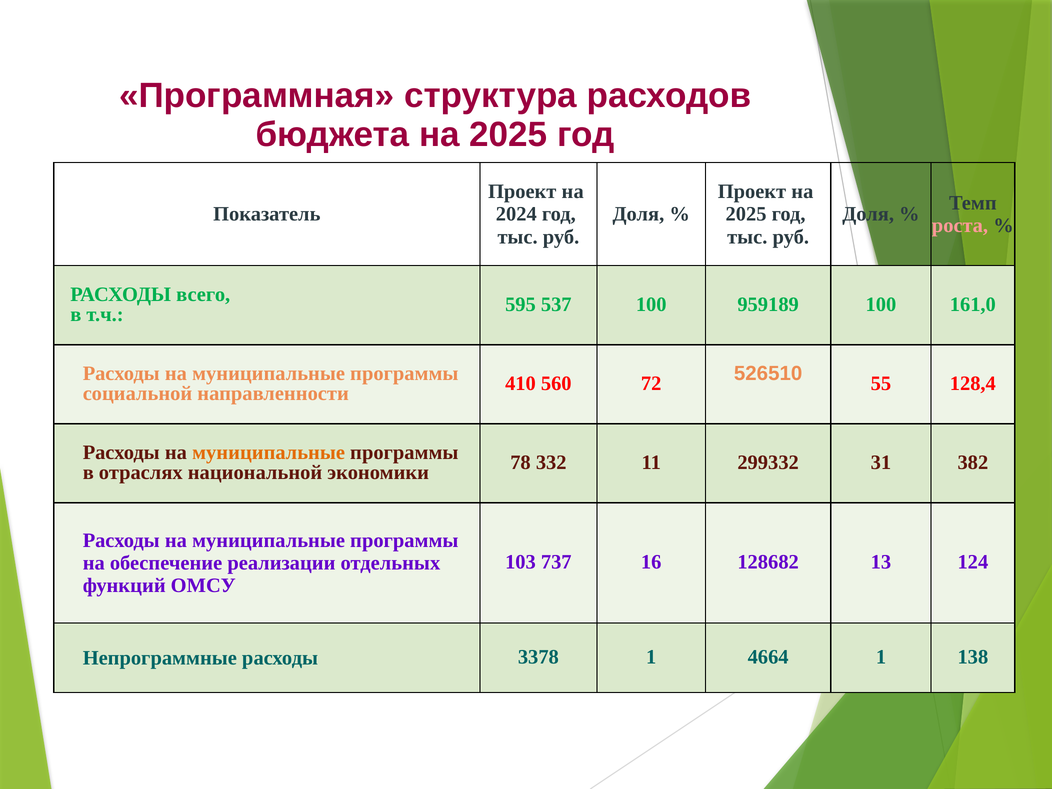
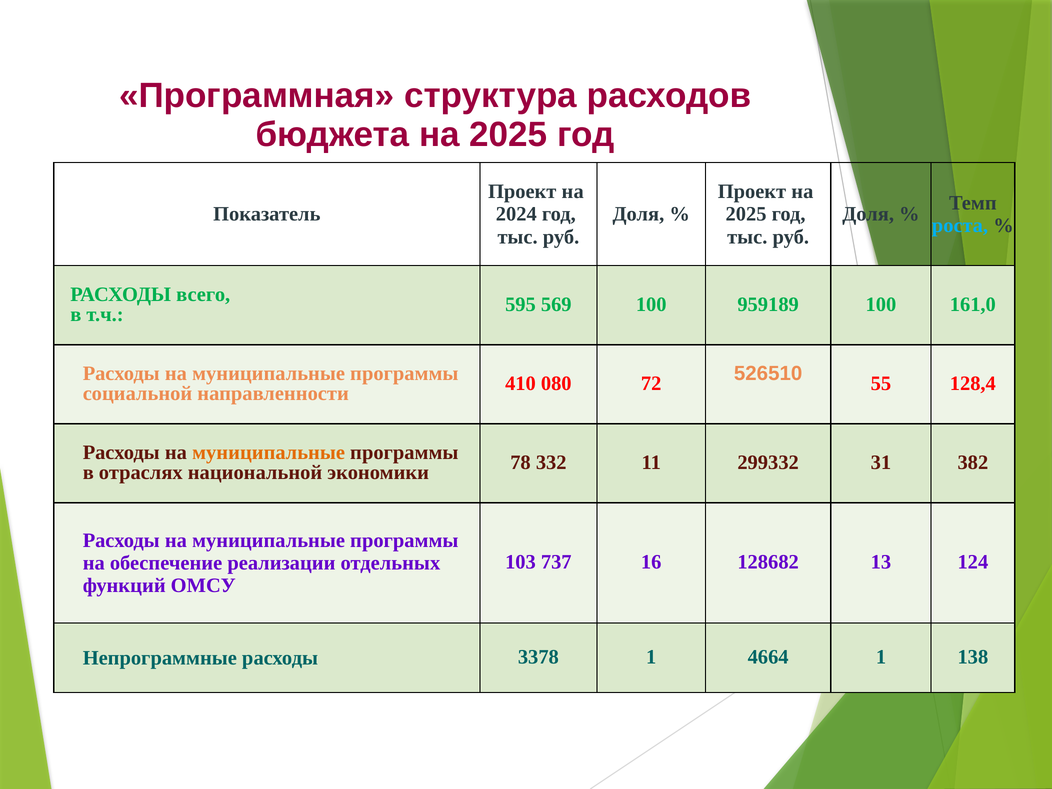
роста colour: pink -> light blue
537: 537 -> 569
560: 560 -> 080
